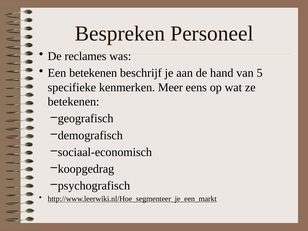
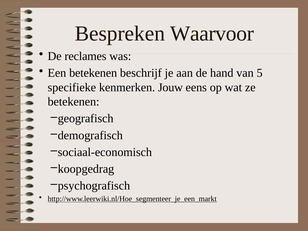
Personeel: Personeel -> Waarvoor
Meer: Meer -> Jouw
